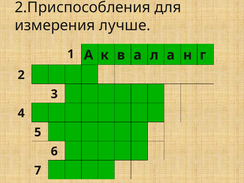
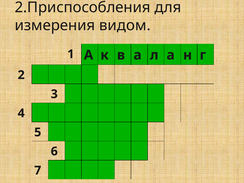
лучше: лучше -> видом
